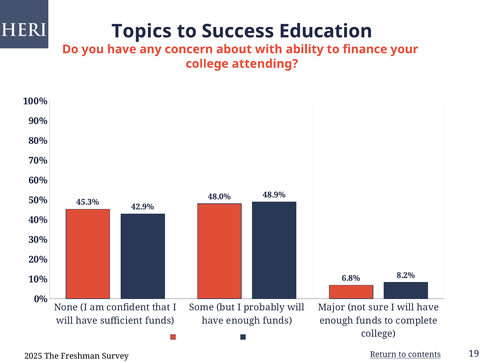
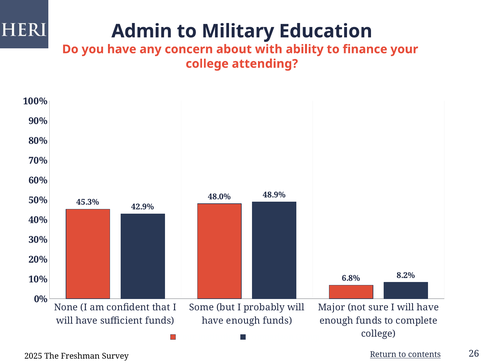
Topics: Topics -> Admin
Success: Success -> Military
19: 19 -> 26
